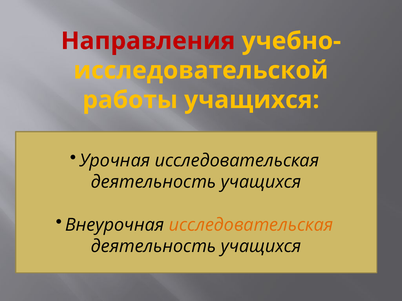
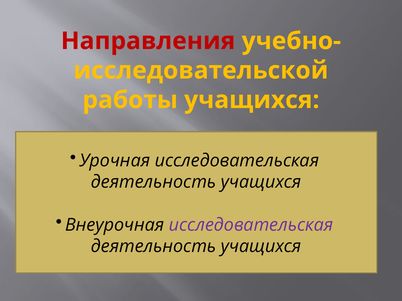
исследовательская at (251, 225) colour: orange -> purple
